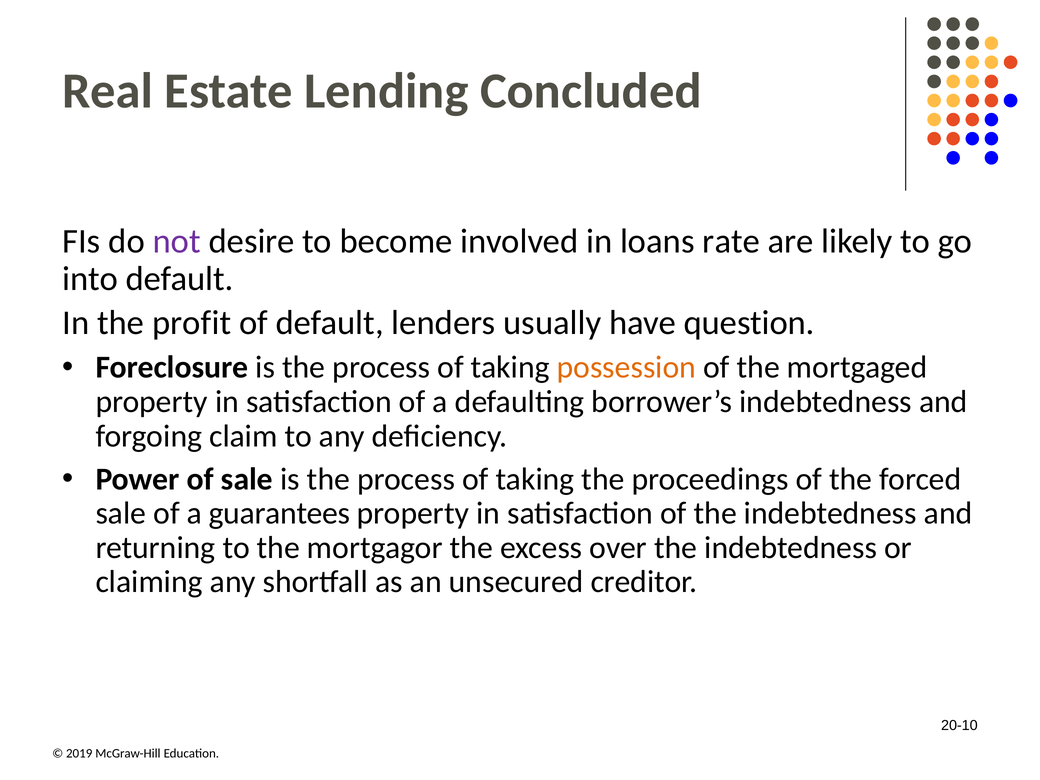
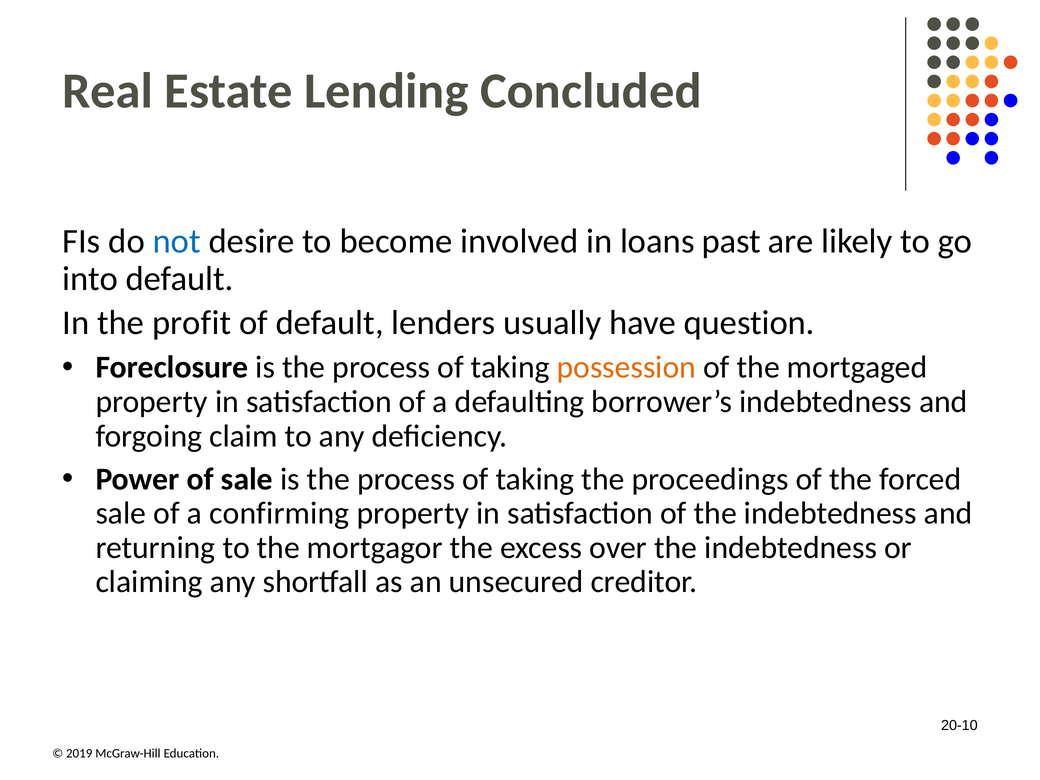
not colour: purple -> blue
rate: rate -> past
guarantees: guarantees -> confirming
